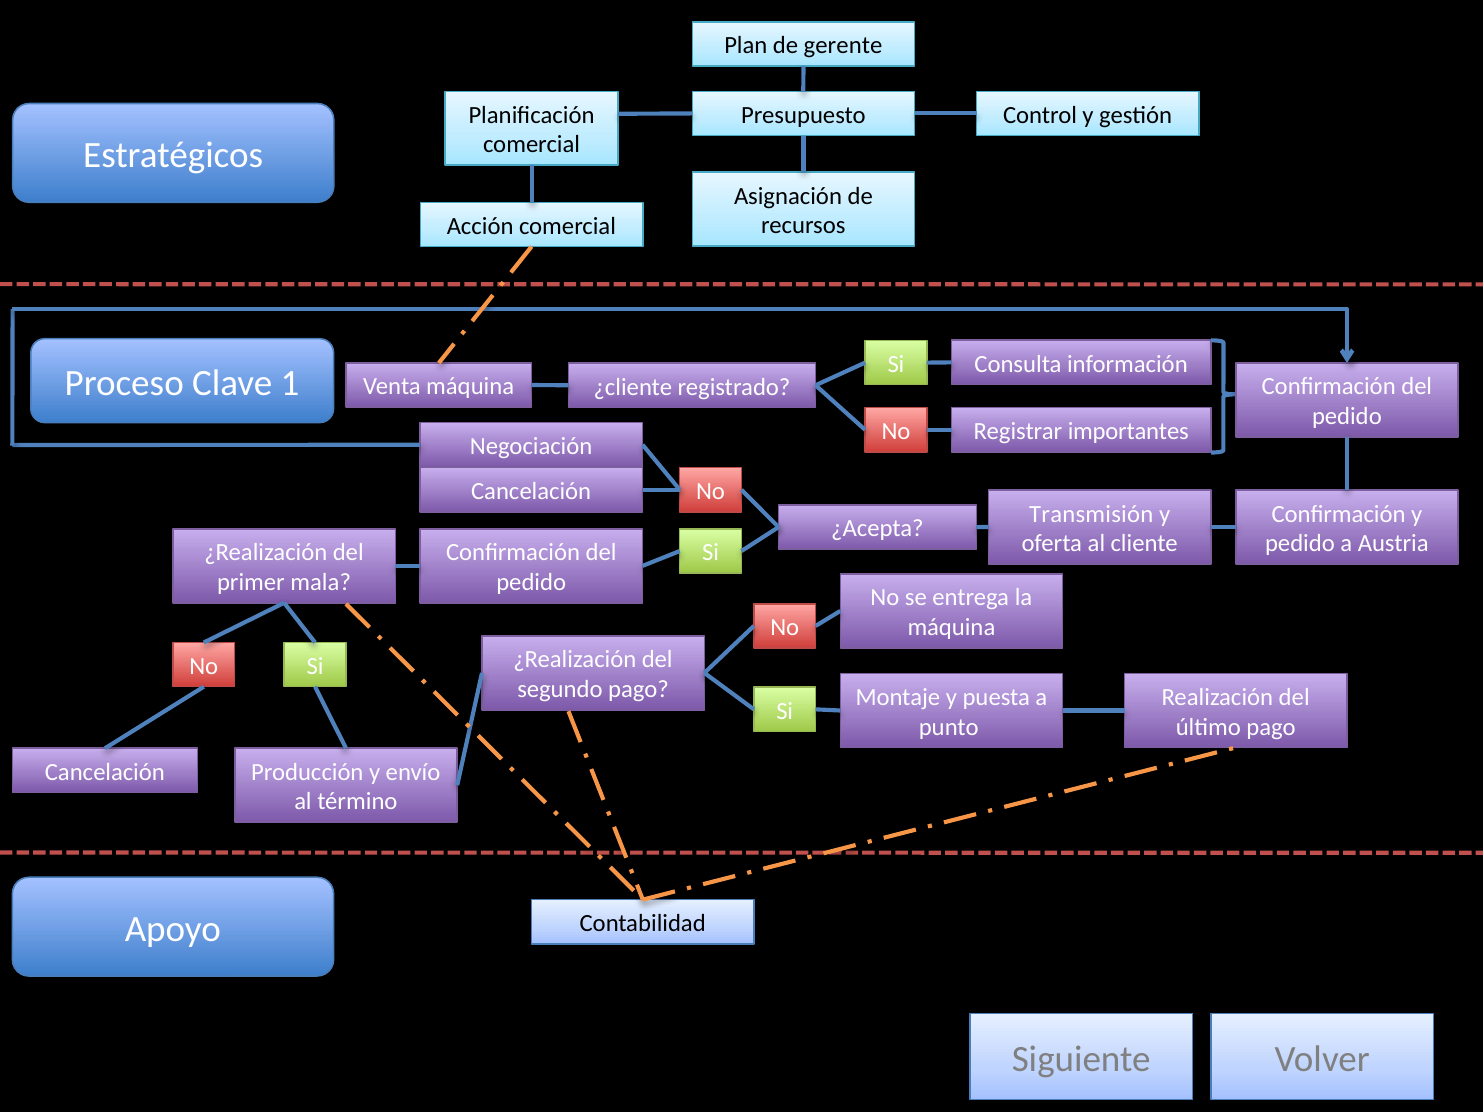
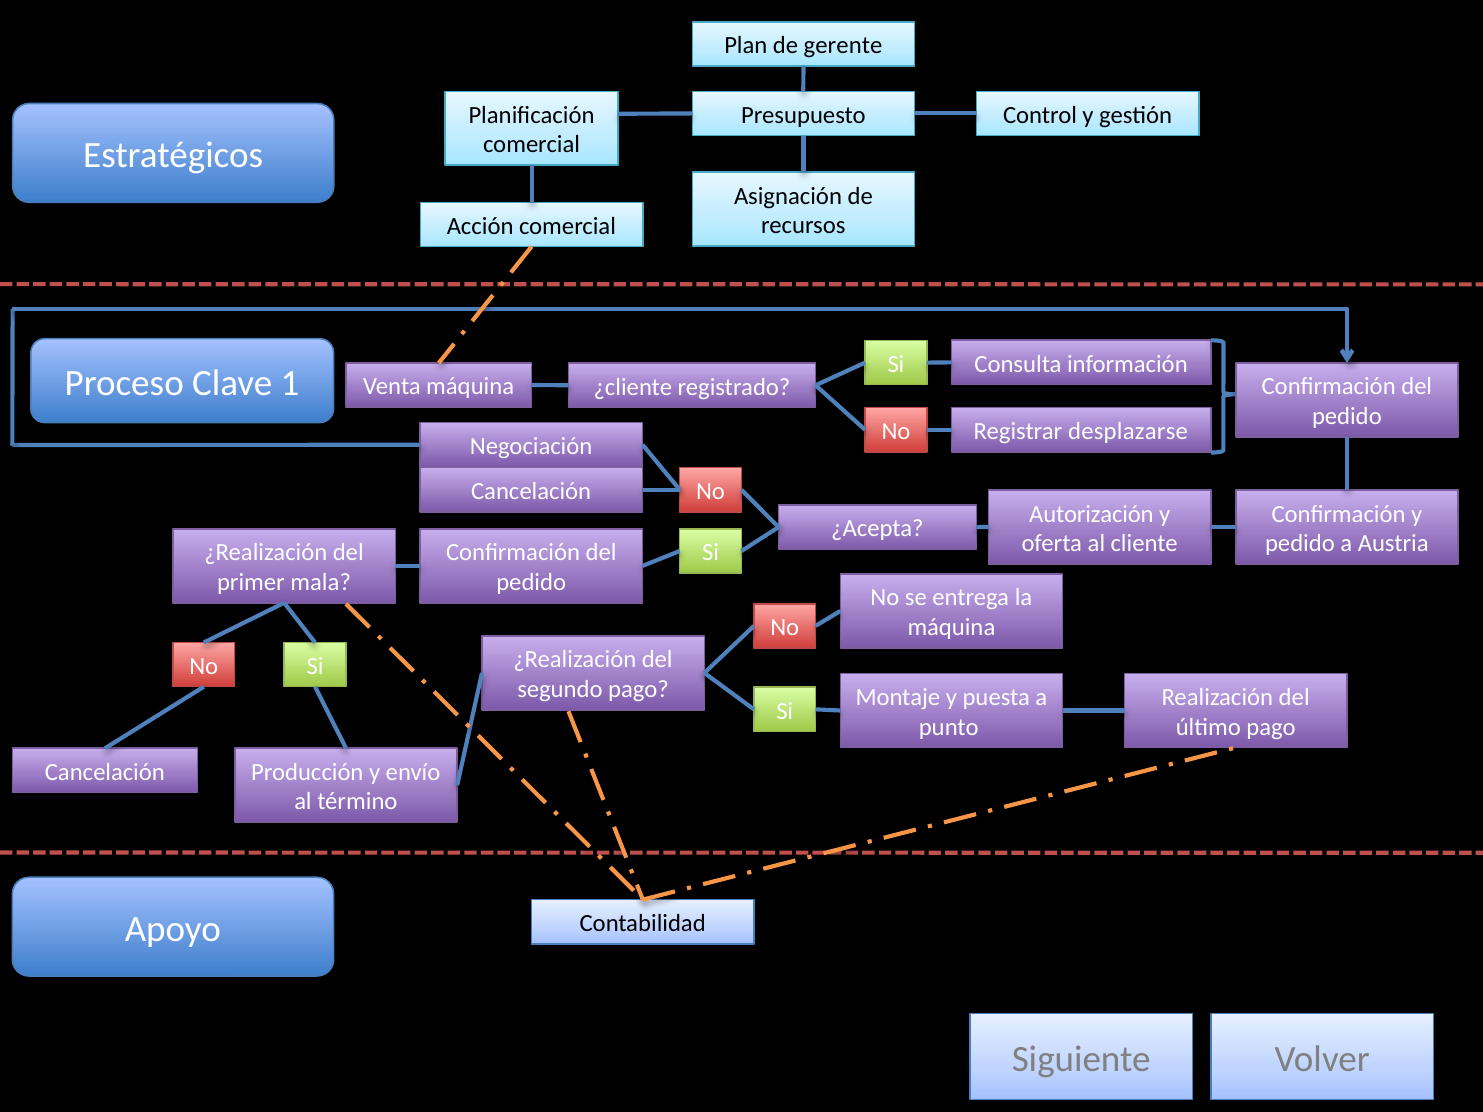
importantes: importantes -> desplazarse
Transmisión: Transmisión -> Autorización
